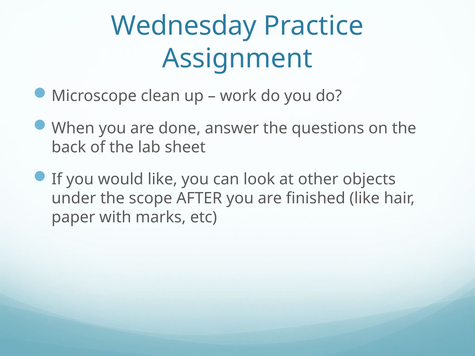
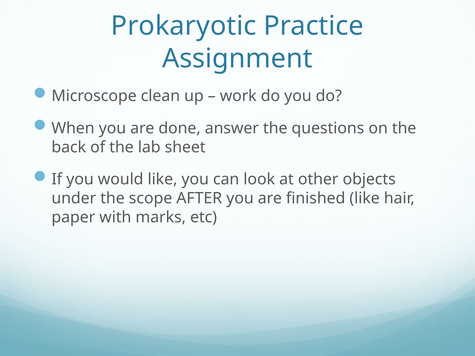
Wednesday: Wednesday -> Prokaryotic
